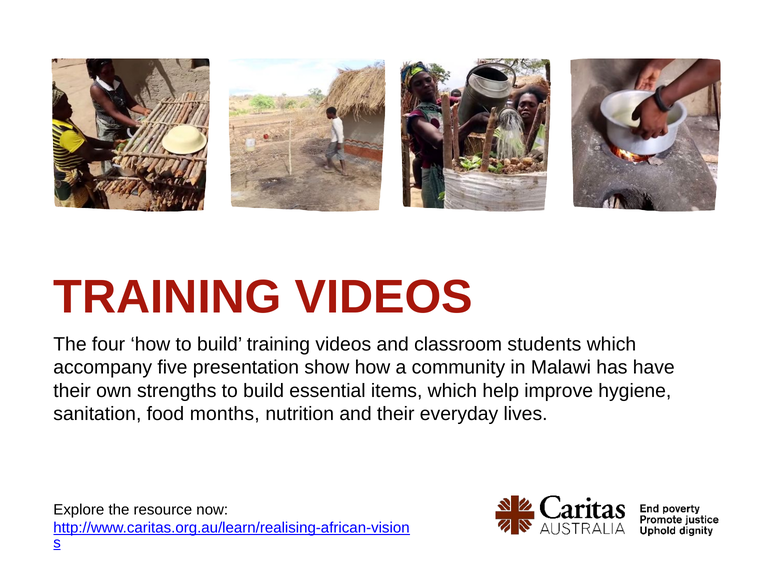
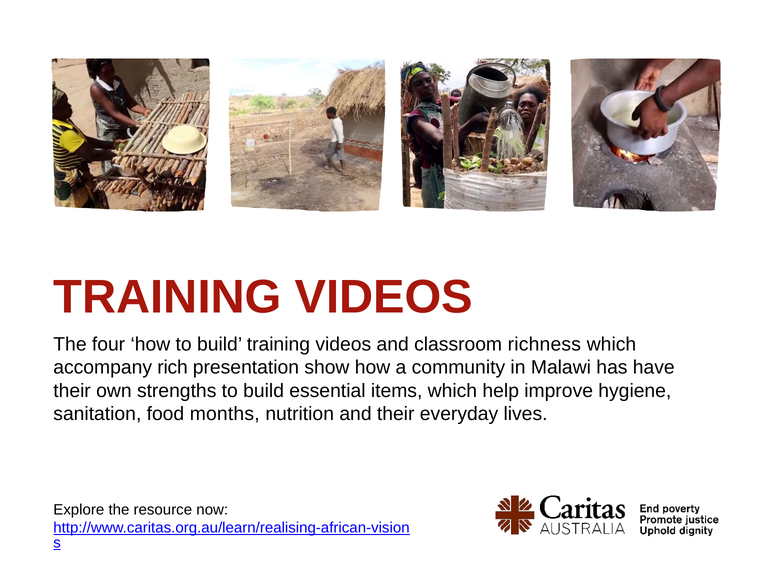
students: students -> richness
five: five -> rich
